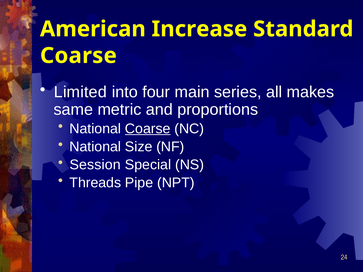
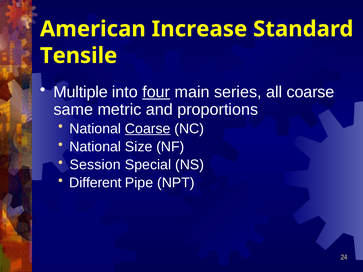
Coarse at (78, 56): Coarse -> Tensile
Limited: Limited -> Multiple
four underline: none -> present
all makes: makes -> coarse
Threads: Threads -> Different
